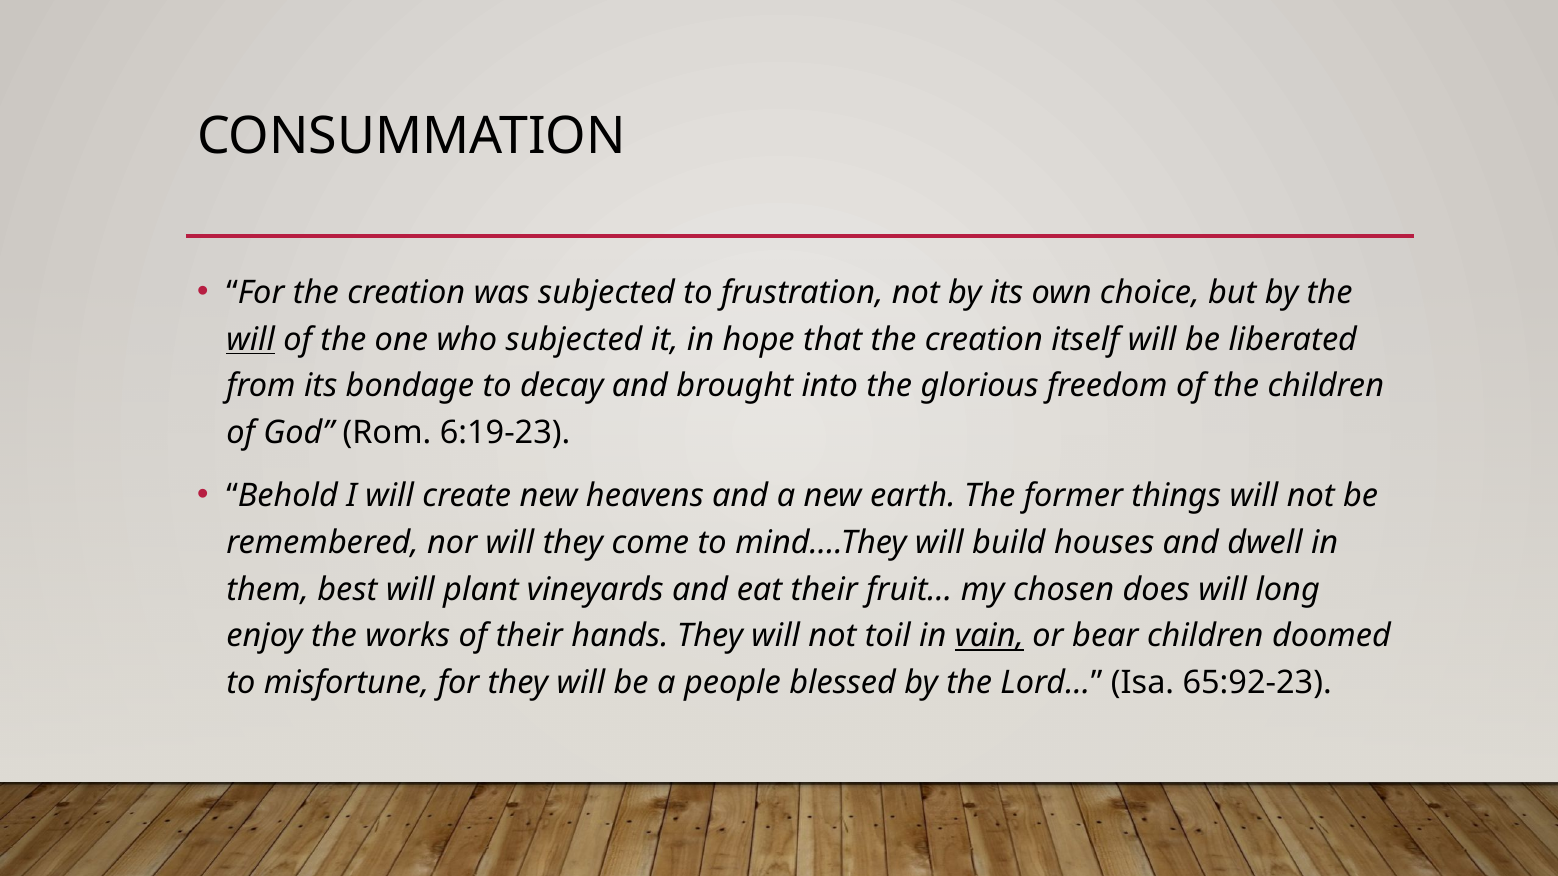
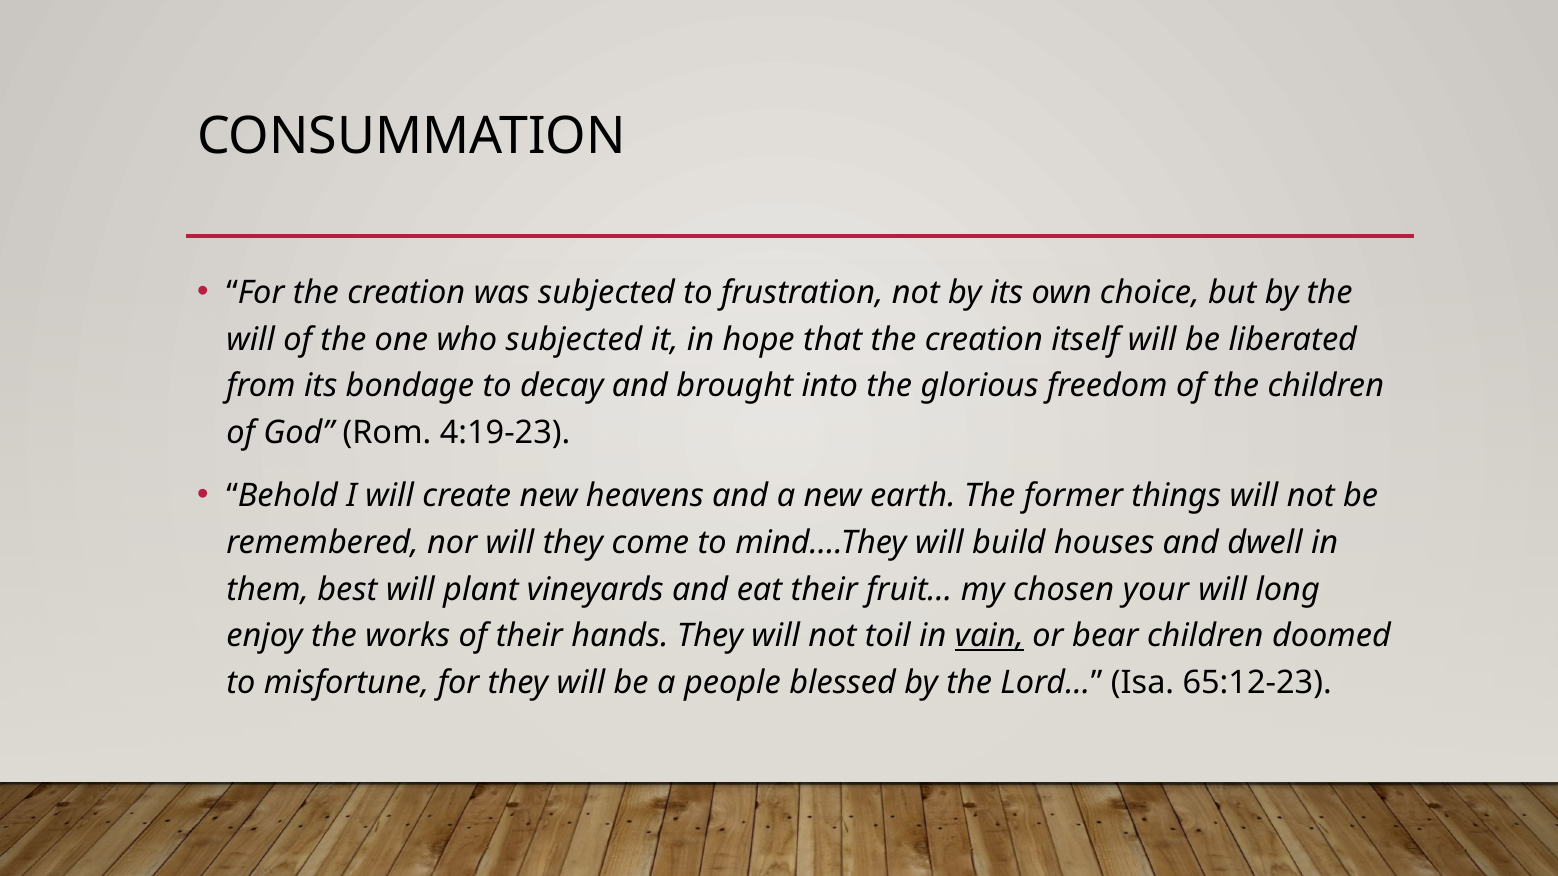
will at (251, 340) underline: present -> none
6:19-23: 6:19-23 -> 4:19-23
does: does -> your
65:92-23: 65:92-23 -> 65:12-23
